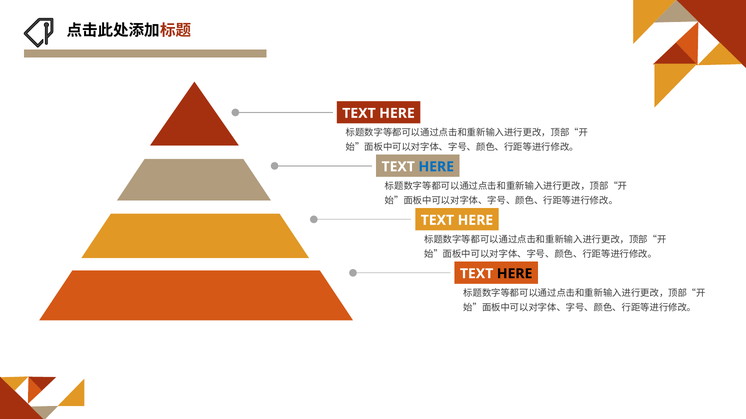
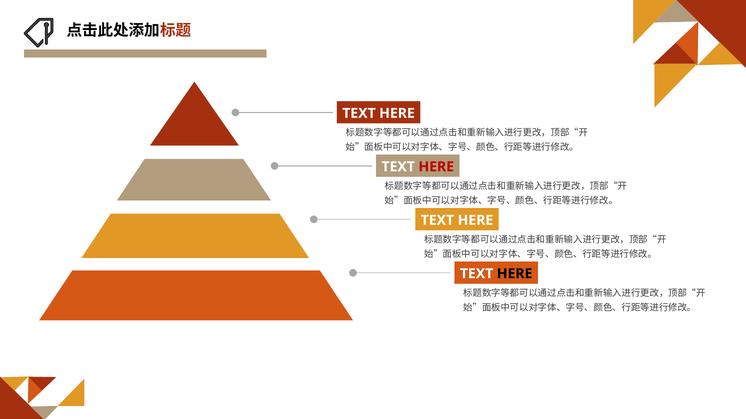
HERE at (436, 167) colour: blue -> red
